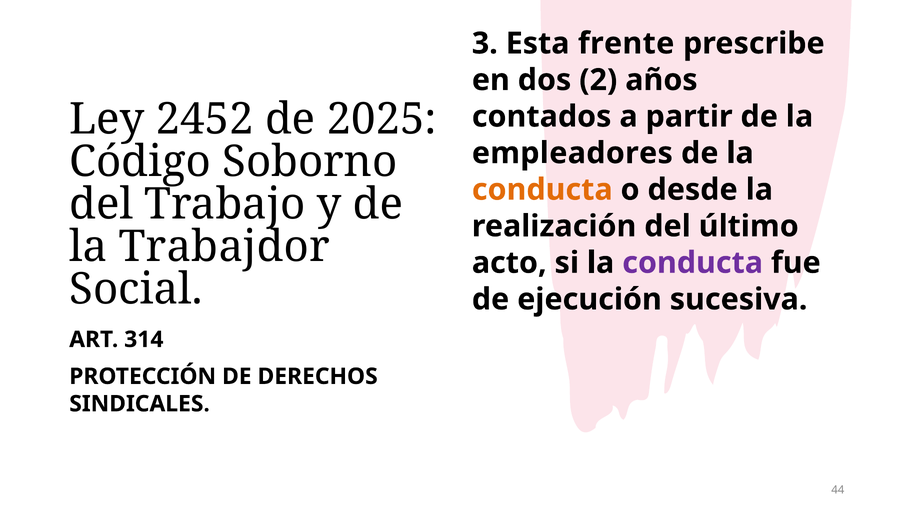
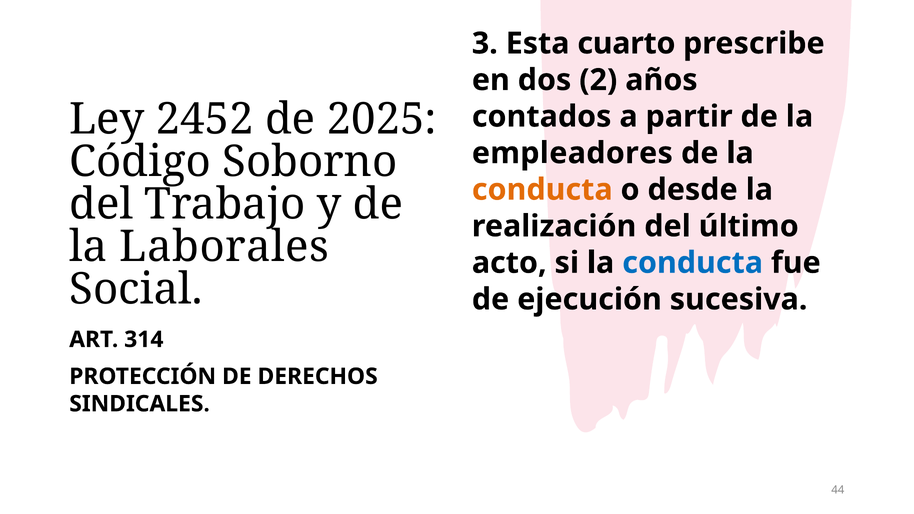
frente: frente -> cuarto
Trabajdor: Trabajdor -> Laborales
conducta at (693, 263) colour: purple -> blue
